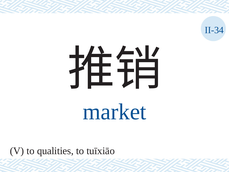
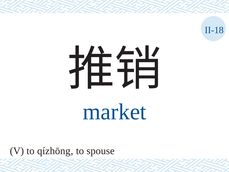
II-34: II-34 -> II-18
qualities: qualities -> qízhōng
tuīxiāo: tuīxiāo -> spouse
